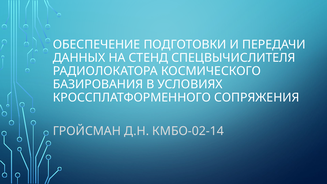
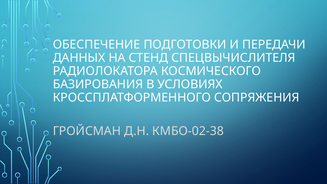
КМБО-02-14: КМБО-02-14 -> КМБО-02-38
